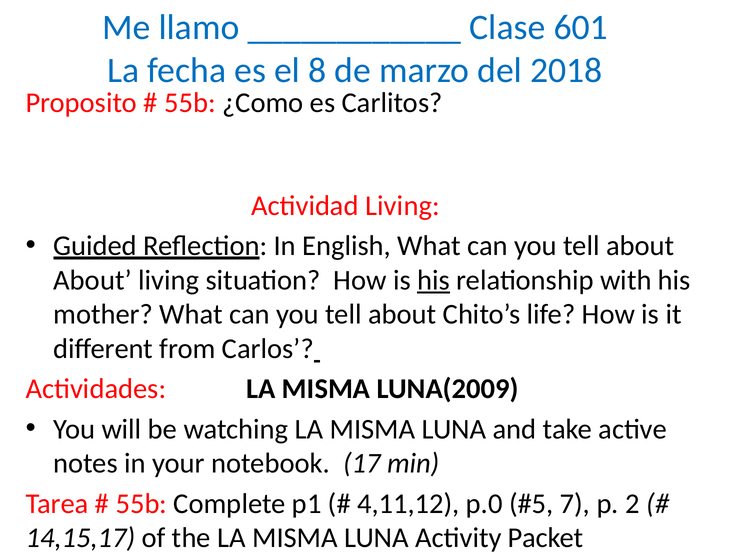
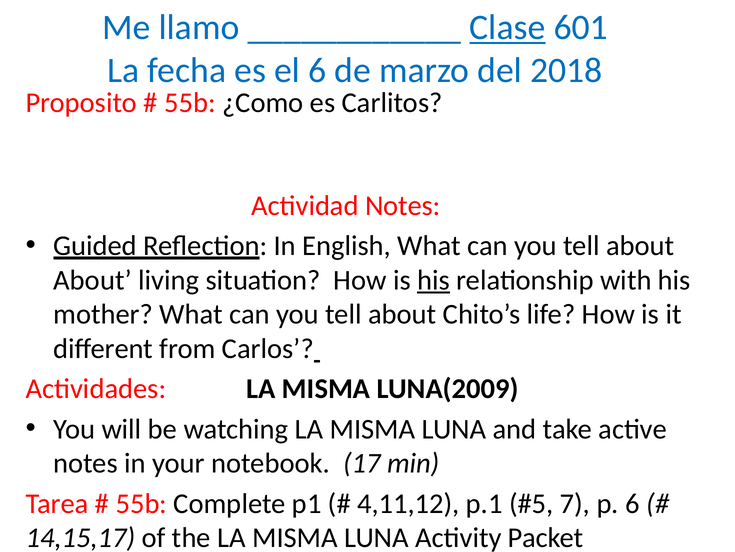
Clase underline: none -> present
el 8: 8 -> 6
Actividad Living: Living -> Notes
p.0: p.0 -> p.1
p 2: 2 -> 6
